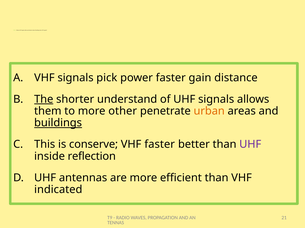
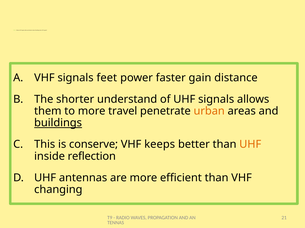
pick: pick -> feet
The underline: present -> none
other: other -> travel
VHF faster: faster -> keeps
UHF at (250, 145) colour: purple -> orange
indicated: indicated -> changing
